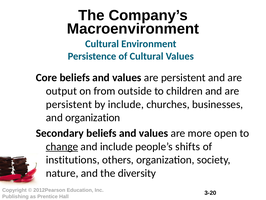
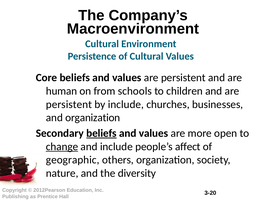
output: output -> human
outside: outside -> schools
beliefs at (101, 133) underline: none -> present
shifts: shifts -> affect
institutions: institutions -> geographic
